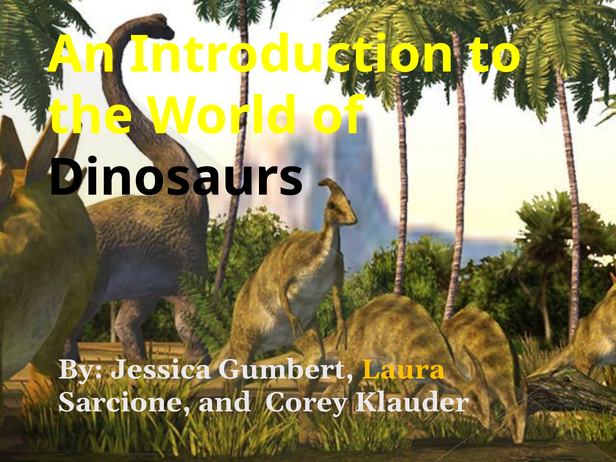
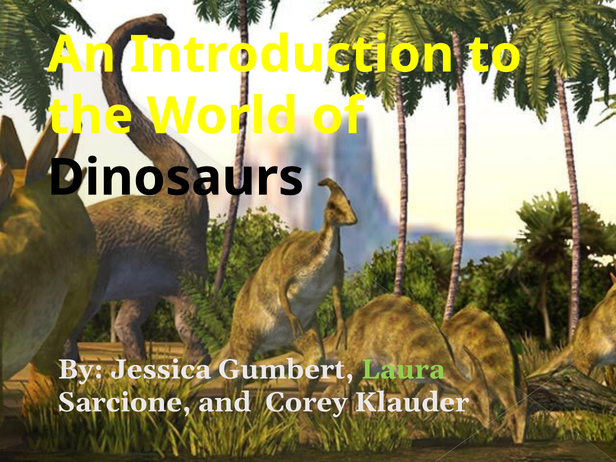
Laura colour: yellow -> light green
